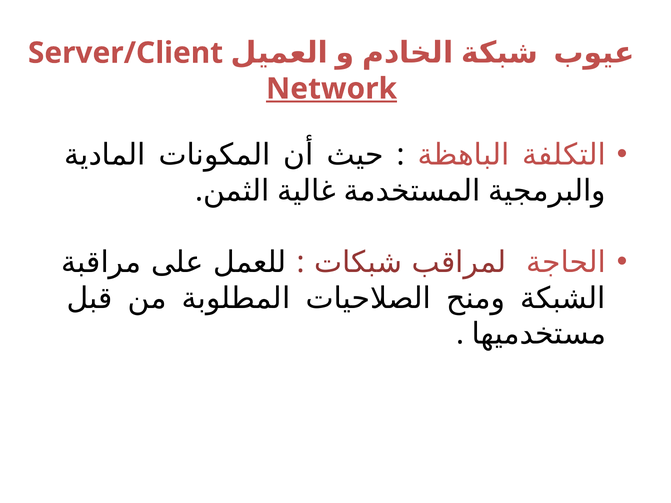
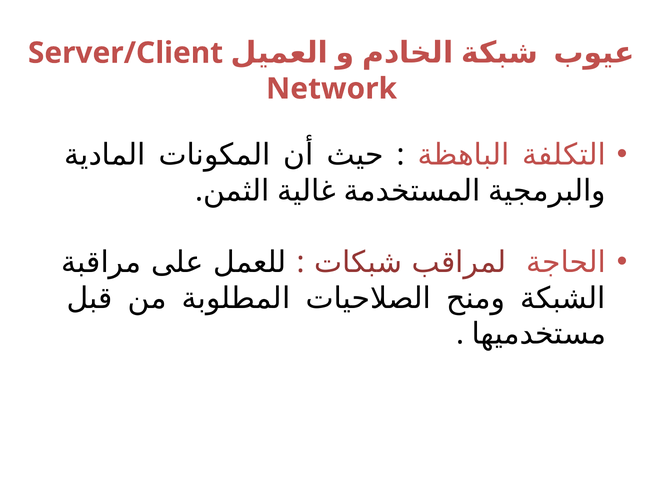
Network underline: present -> none
